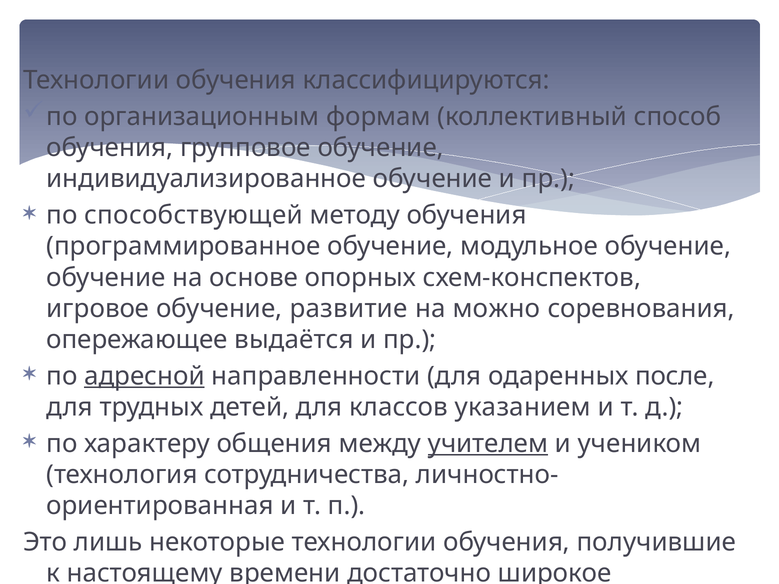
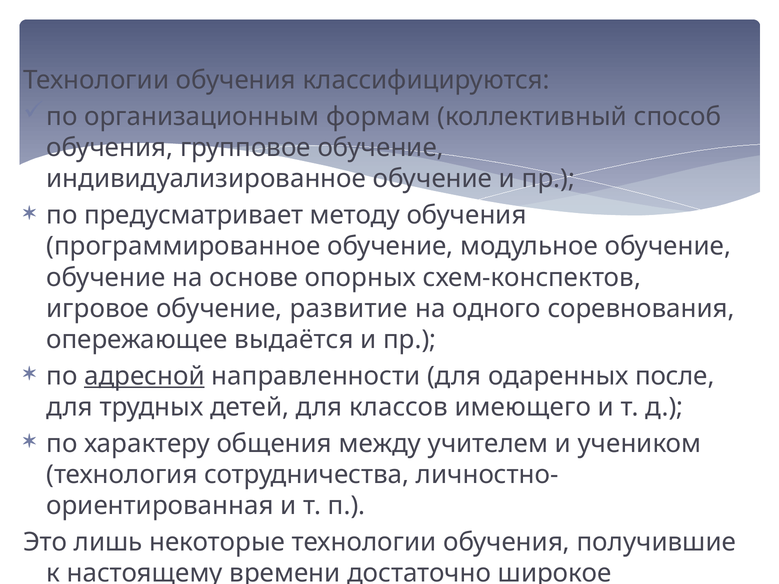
способствующей: способствующей -> предусматривает
можно: можно -> одного
указанием: указанием -> имеющего
учителем underline: present -> none
